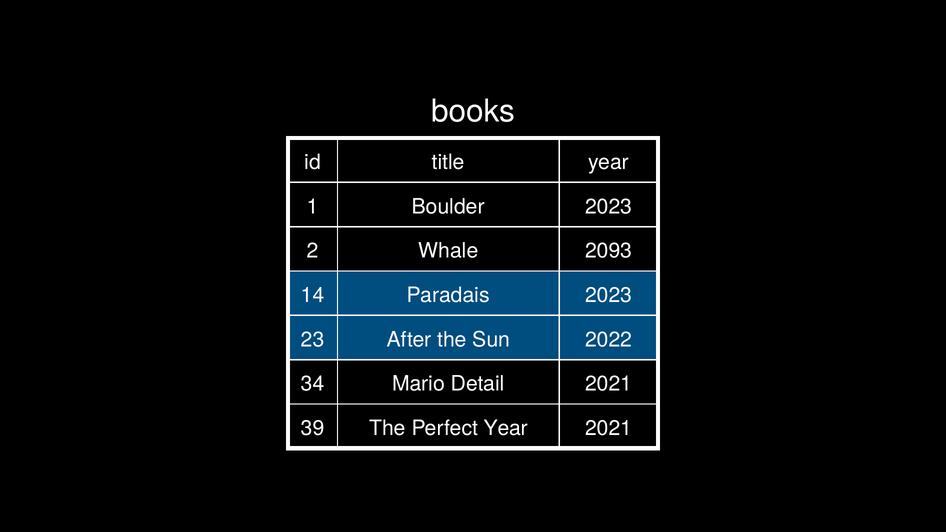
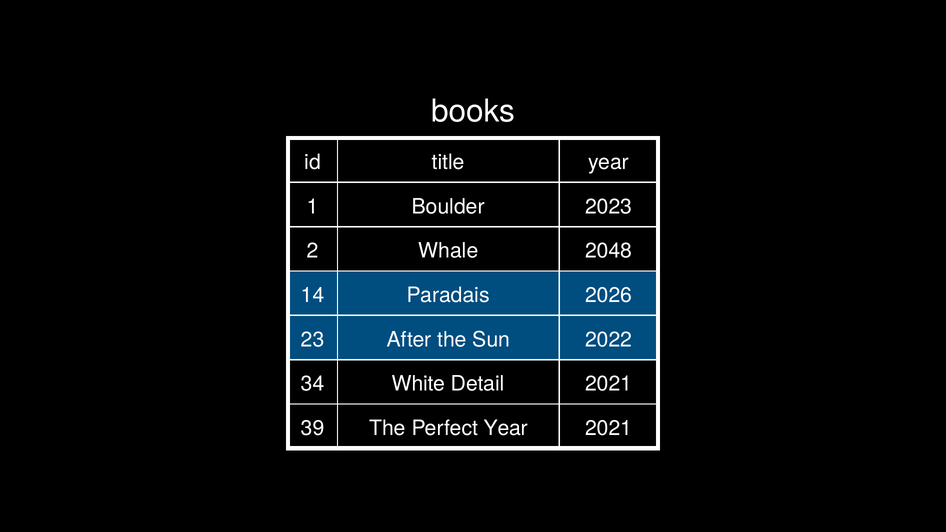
2093: 2093 -> 2048
Paradais 2023: 2023 -> 2026
Mario: Mario -> White
